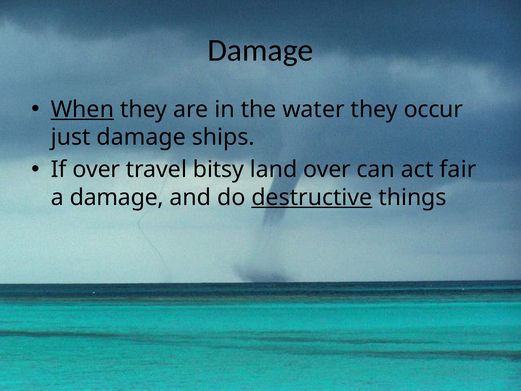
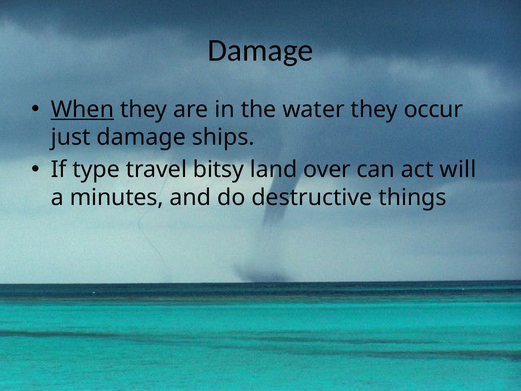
If over: over -> type
fair: fair -> will
a damage: damage -> minutes
destructive underline: present -> none
